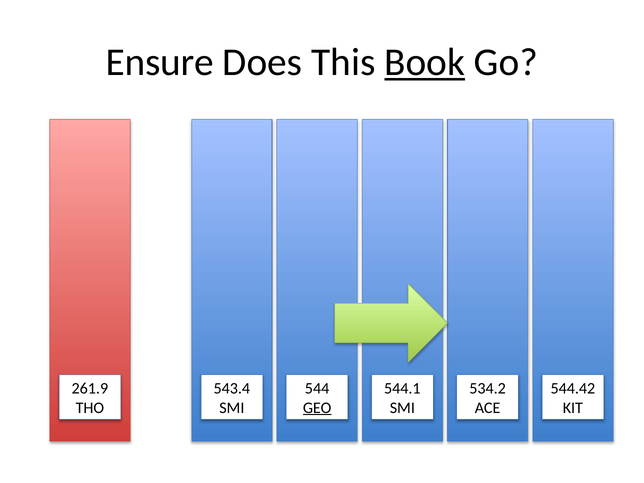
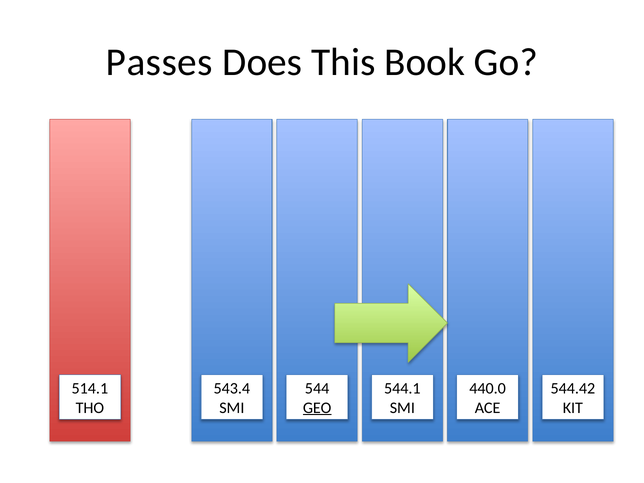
Ensure: Ensure -> Passes
Book underline: present -> none
261.9: 261.9 -> 514.1
534.2: 534.2 -> 440.0
